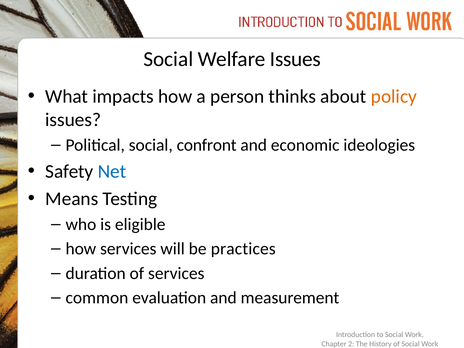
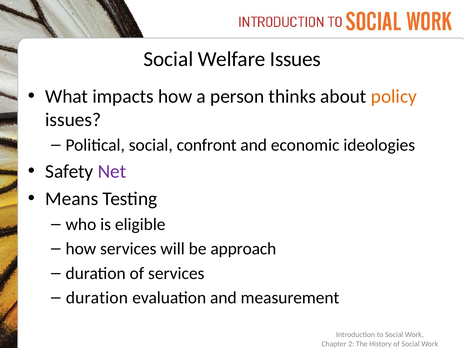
Net colour: blue -> purple
practices: practices -> approach
common at (97, 298): common -> duration
